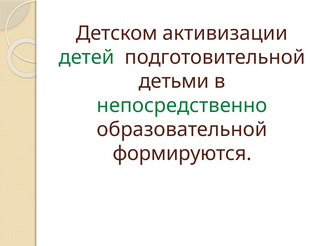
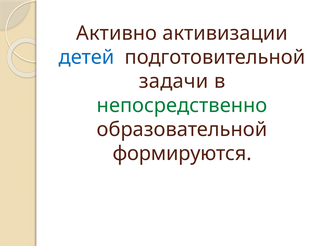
Детском: Детском -> Активно
детей colour: green -> blue
детьми: детьми -> задачи
